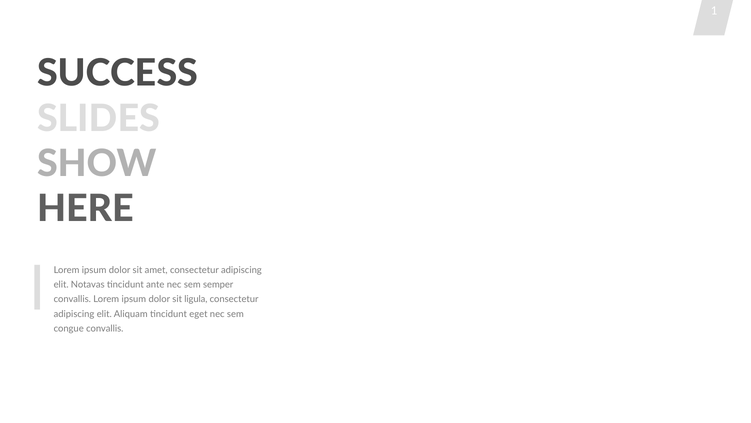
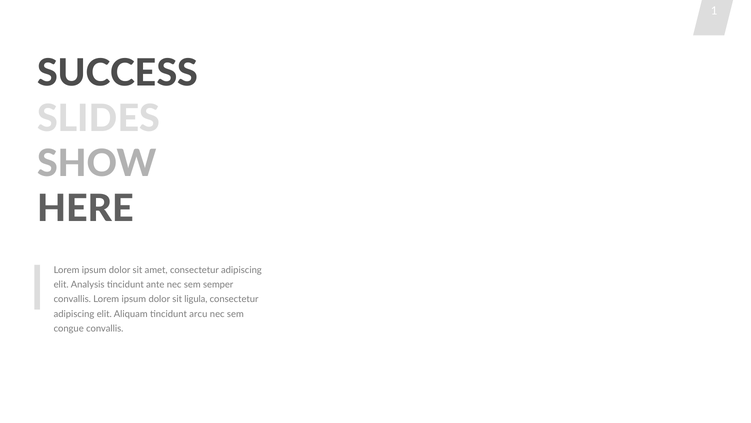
Notavas: Notavas -> Analysis
eget: eget -> arcu
